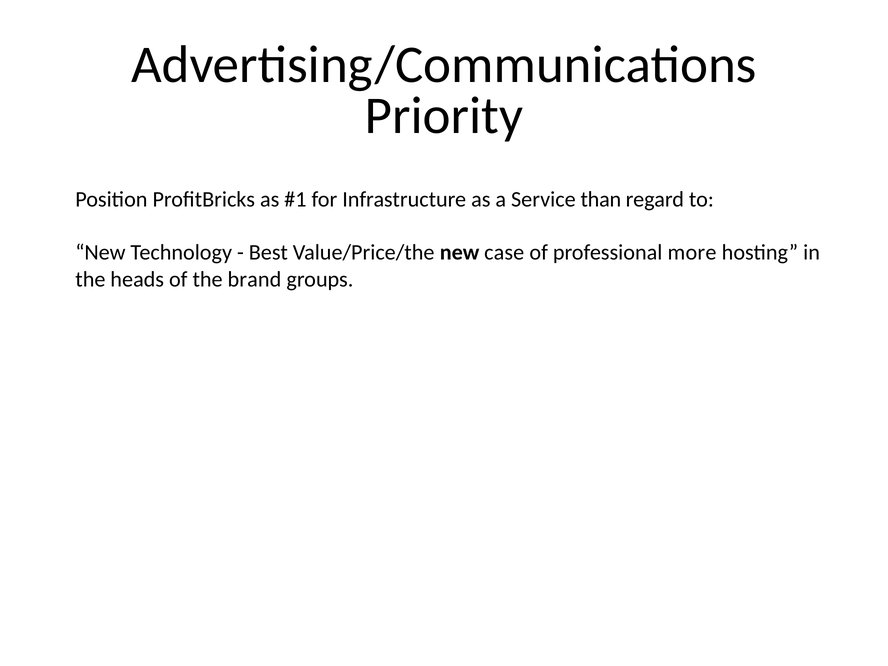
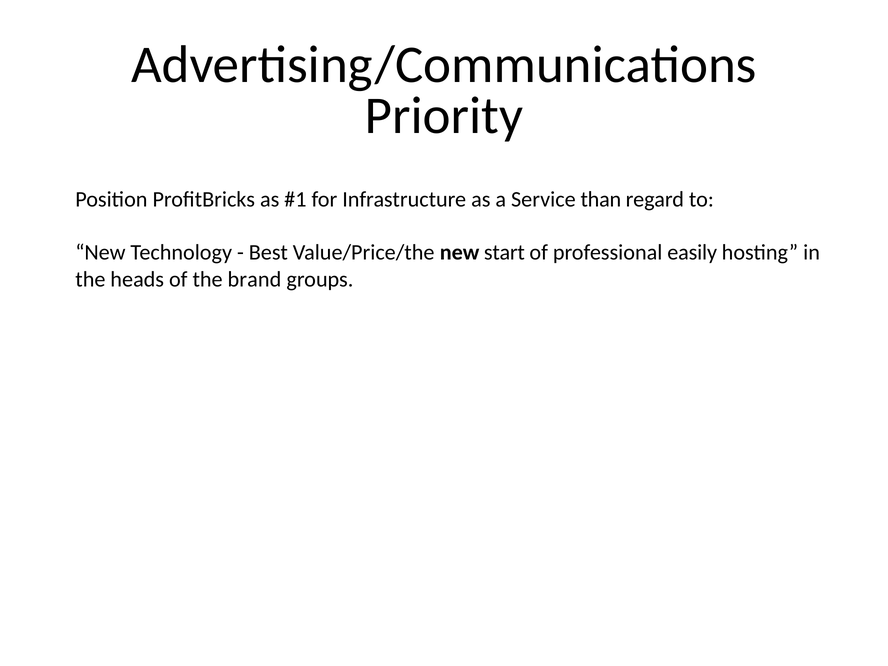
case: case -> start
more: more -> easily
